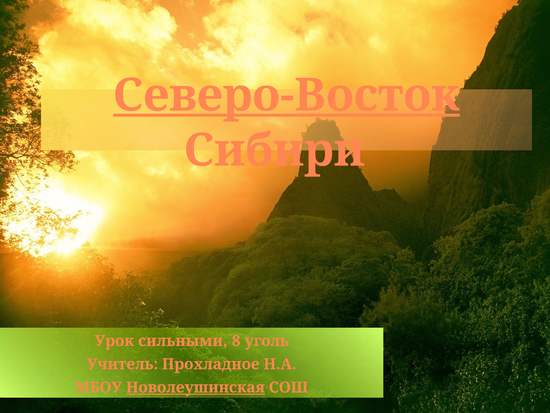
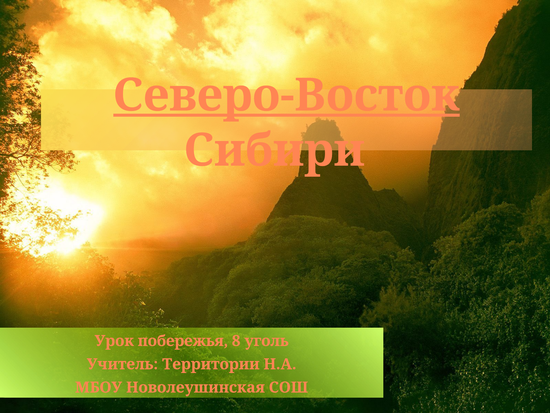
сильными: сильными -> побережья
Прохладное: Прохладное -> Территории
Новолеушинская underline: present -> none
